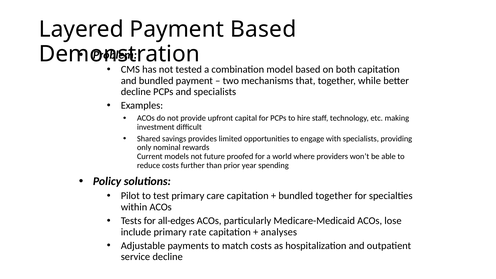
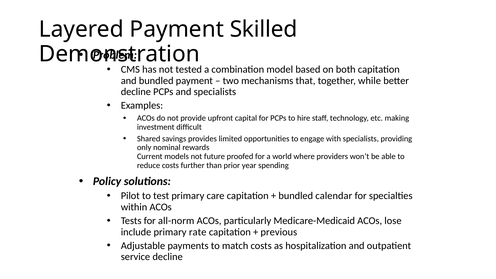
Payment Based: Based -> Skilled
bundled together: together -> calendar
all-edges: all-edges -> all-norm
analyses: analyses -> previous
